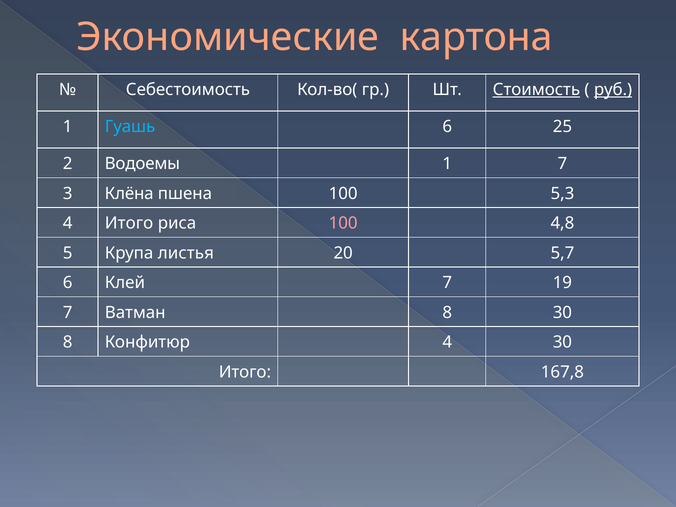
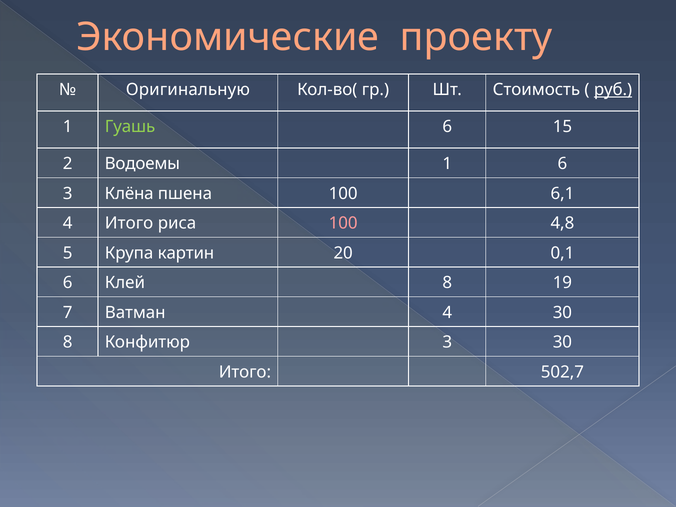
картона: картона -> проекту
Себестоимость: Себестоимость -> Оригинальную
Стоимость underline: present -> none
Гуашь colour: light blue -> light green
25: 25 -> 15
1 7: 7 -> 6
5,3: 5,3 -> 6,1
листья: листья -> картин
5,7: 5,7 -> 0,1
Клей 7: 7 -> 8
Ватман 8: 8 -> 4
Конфитюр 4: 4 -> 3
167,8: 167,8 -> 502,7
